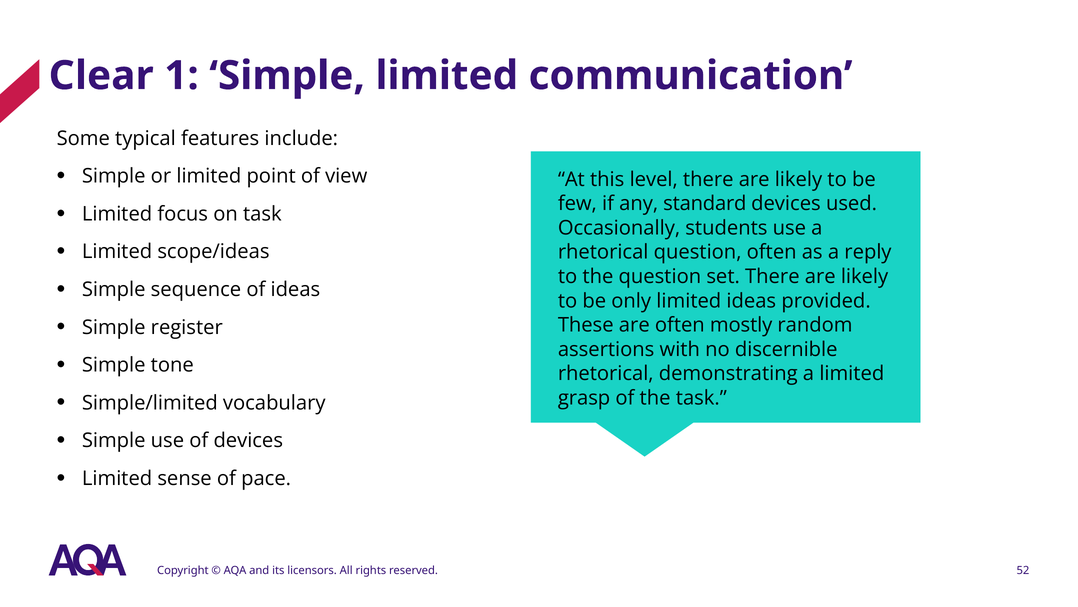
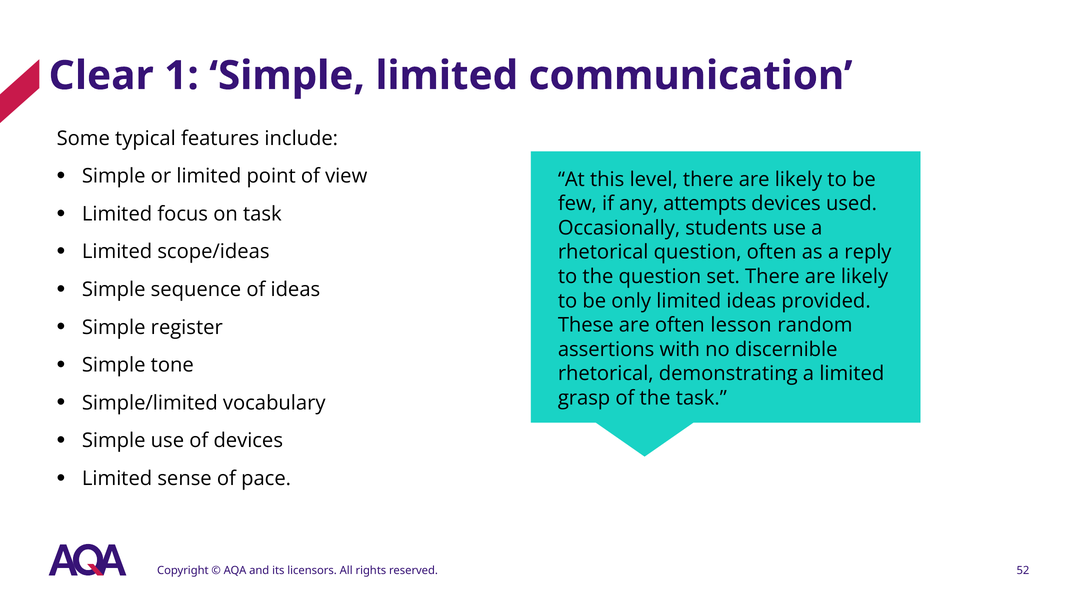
standard: standard -> attempts
mostly: mostly -> lesson
